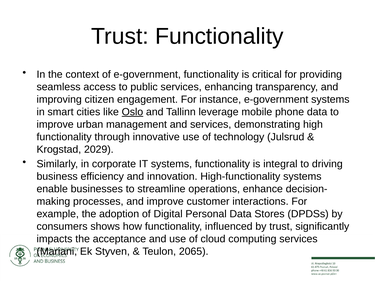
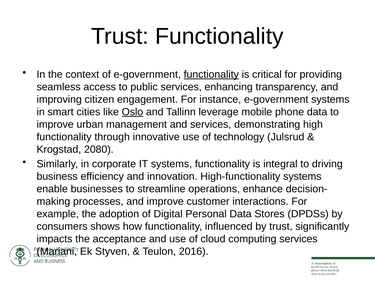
functionality at (211, 74) underline: none -> present
2029: 2029 -> 2080
2065: 2065 -> 2016
